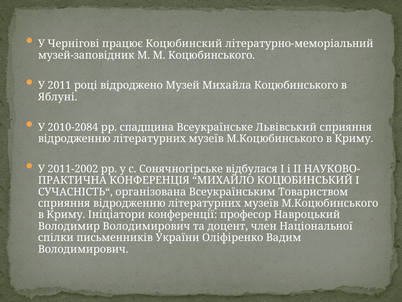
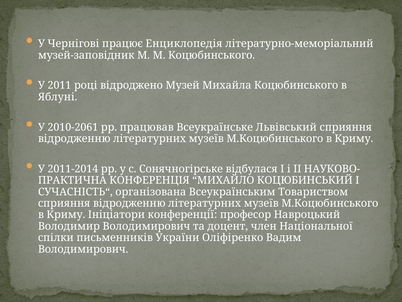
Коцюбинский: Коцюбинский -> Енциклопедія
2010-2084: 2010-2084 -> 2010-2061
спадщина: спадщина -> працював
2011-2002: 2011-2002 -> 2011-2014
